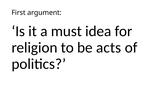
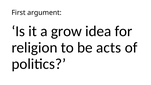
must: must -> grow
